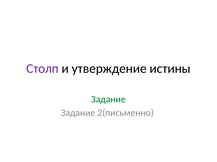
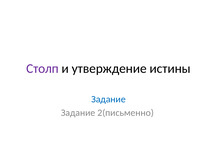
Задание at (108, 100) colour: green -> blue
